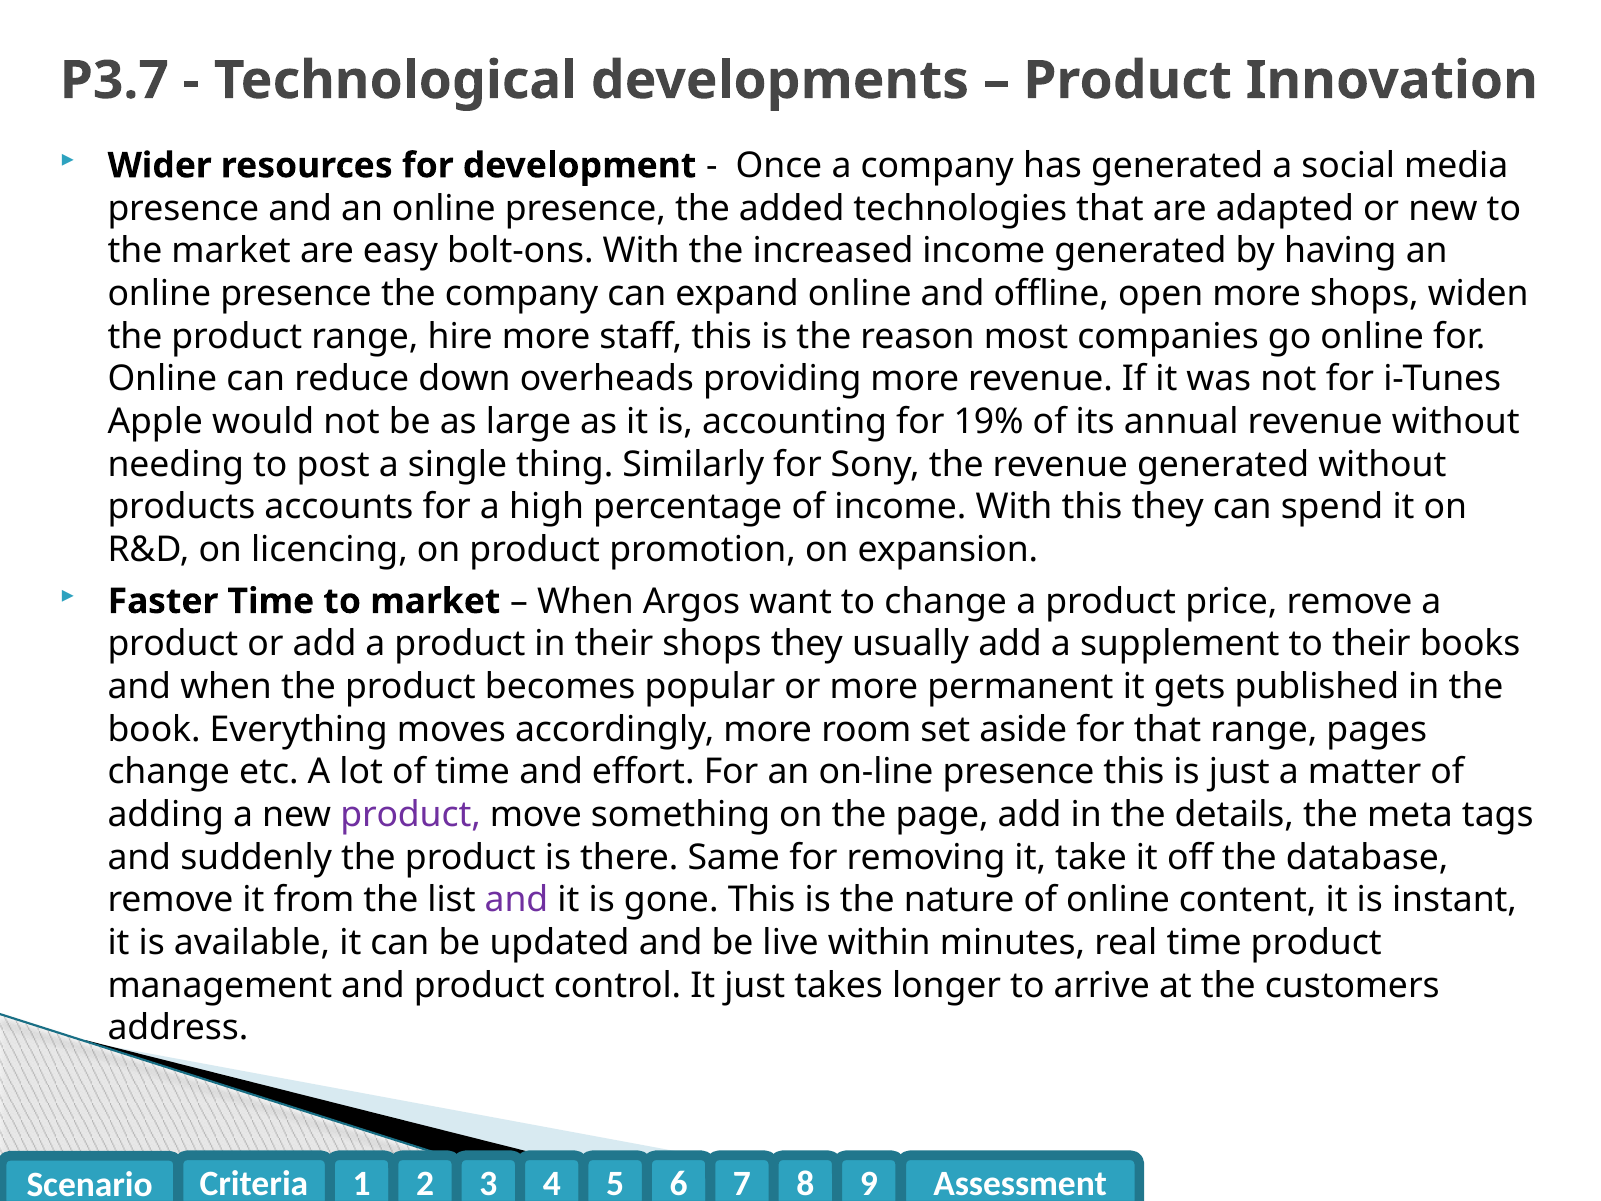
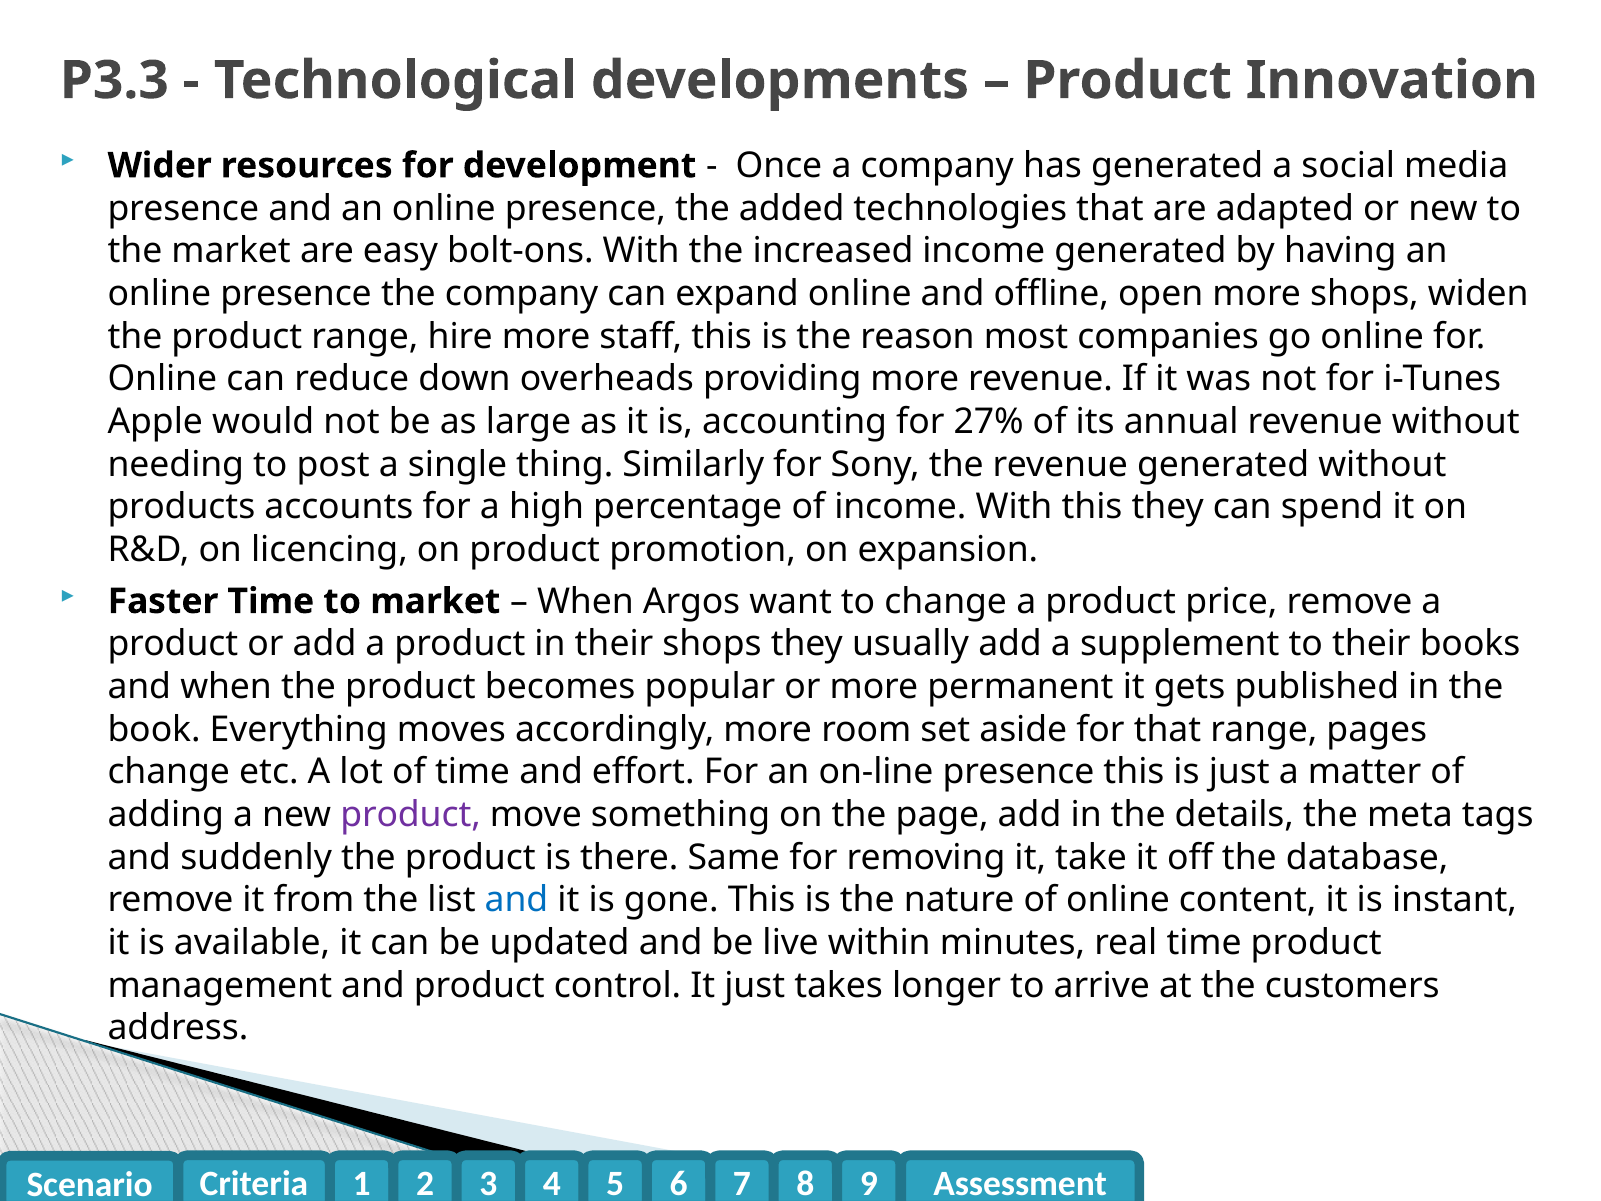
P3.7: P3.7 -> P3.3
19%: 19% -> 27%
and at (516, 900) colour: purple -> blue
